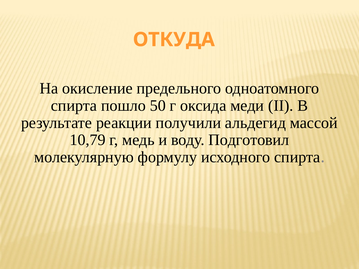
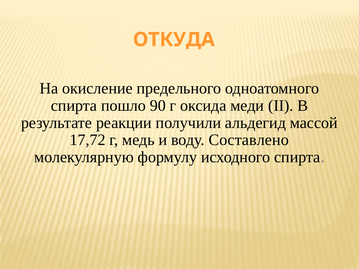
50: 50 -> 90
10,79: 10,79 -> 17,72
Подготовил: Подготовил -> Составлено
